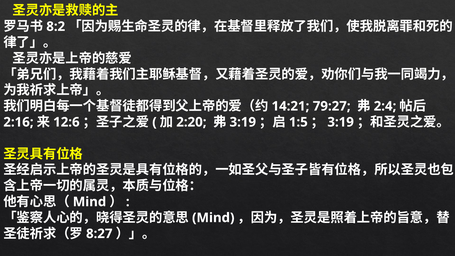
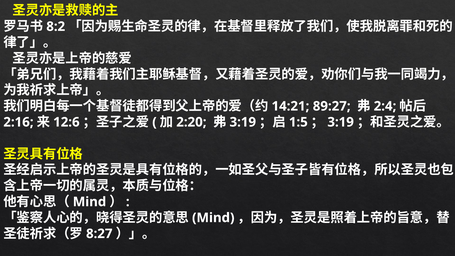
79:27: 79:27 -> 89:27
